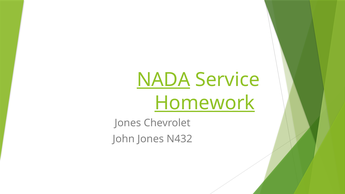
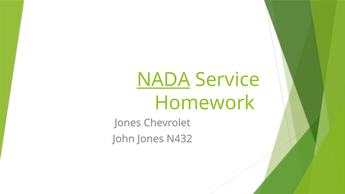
Homework underline: present -> none
